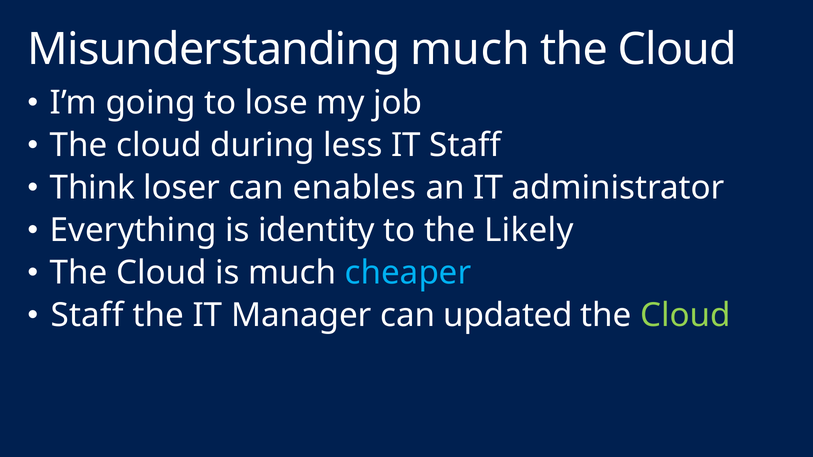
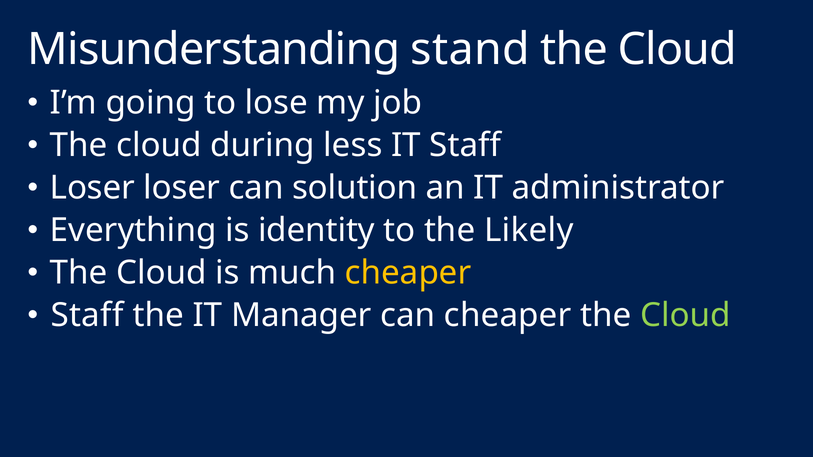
Misunderstanding much: much -> stand
Think at (92, 188): Think -> Loser
enables: enables -> solution
cheaper at (408, 273) colour: light blue -> yellow
can updated: updated -> cheaper
